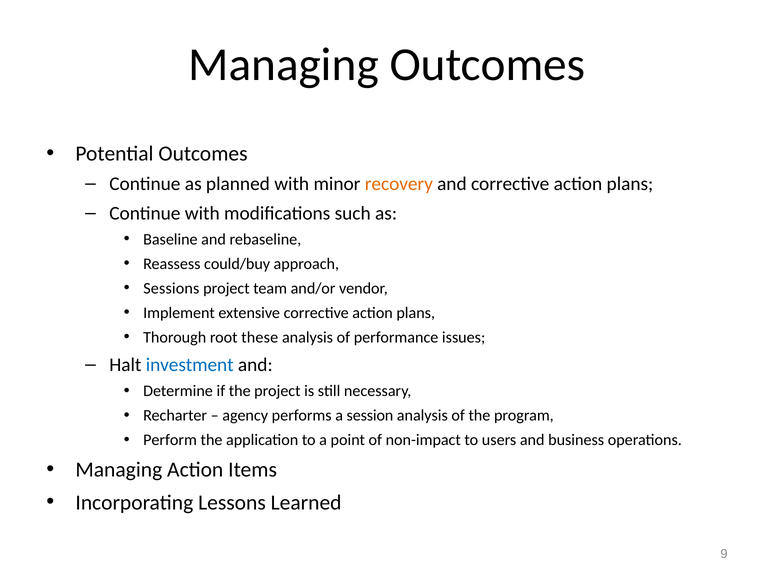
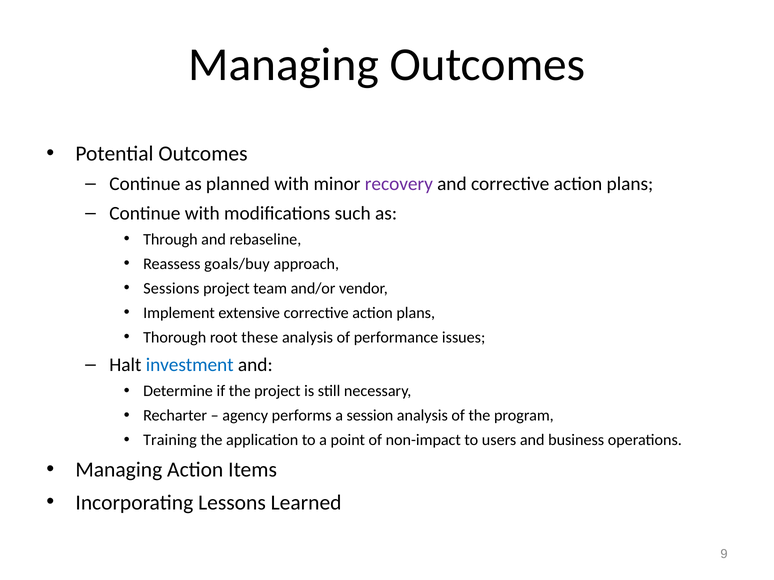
recovery colour: orange -> purple
Baseline: Baseline -> Through
could/buy: could/buy -> goals/buy
Perform: Perform -> Training
